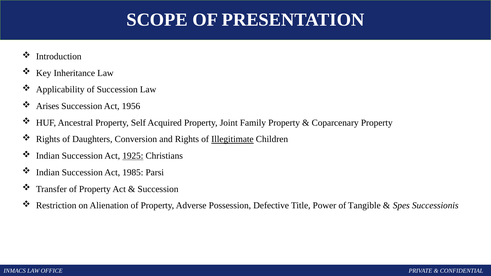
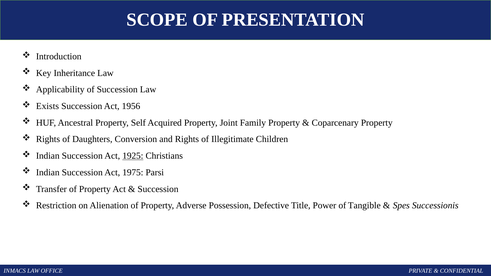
Arises: Arises -> Exists
Illegitimate underline: present -> none
1985: 1985 -> 1975
